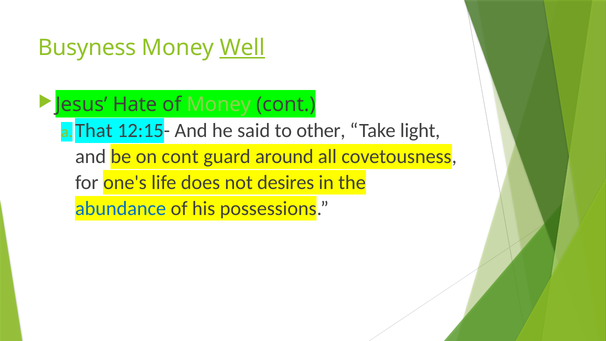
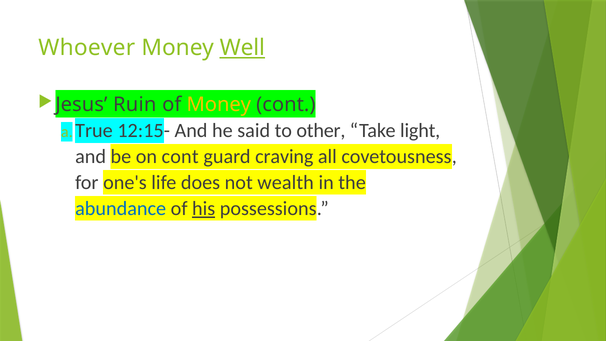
Busyness: Busyness -> Whoever
Hate: Hate -> Ruin
Money at (219, 105) colour: light green -> yellow
That: That -> True
around: around -> craving
desires: desires -> wealth
his underline: none -> present
